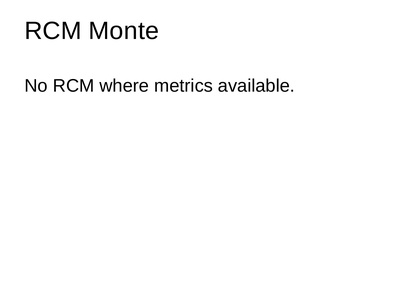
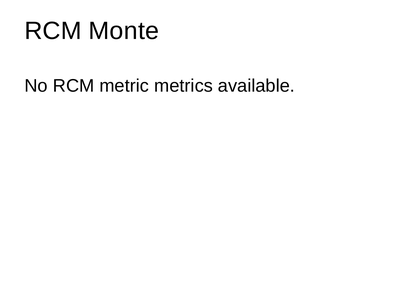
where: where -> metric
